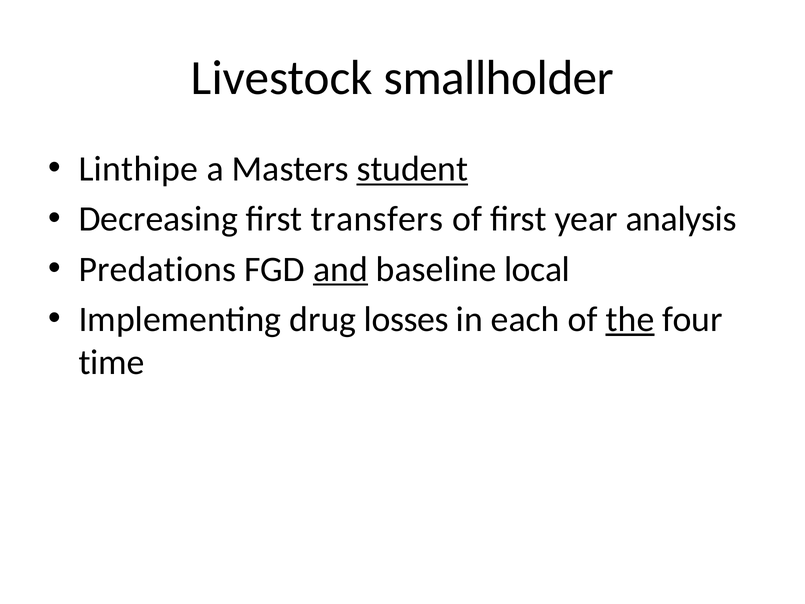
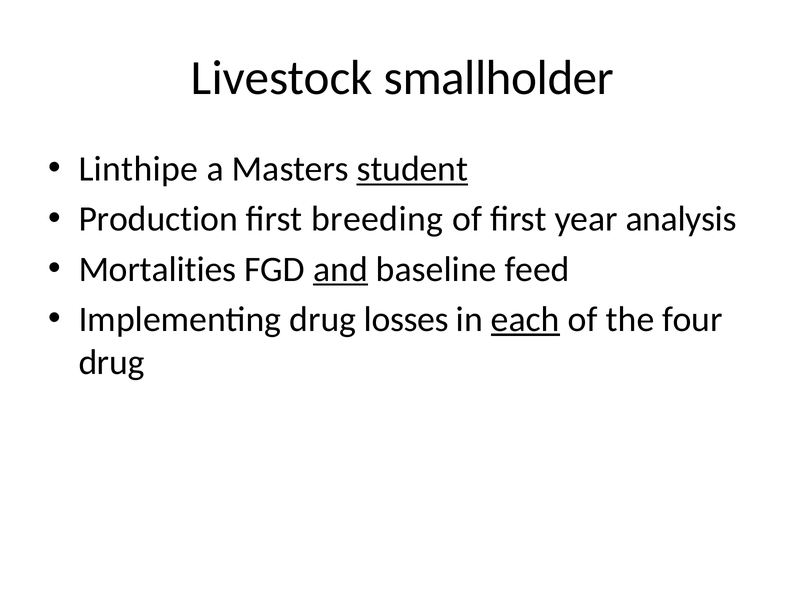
Decreasing: Decreasing -> Production
transfers: transfers -> breeding
Predations: Predations -> Mortalities
local: local -> feed
each underline: none -> present
the underline: present -> none
time at (111, 362): time -> drug
